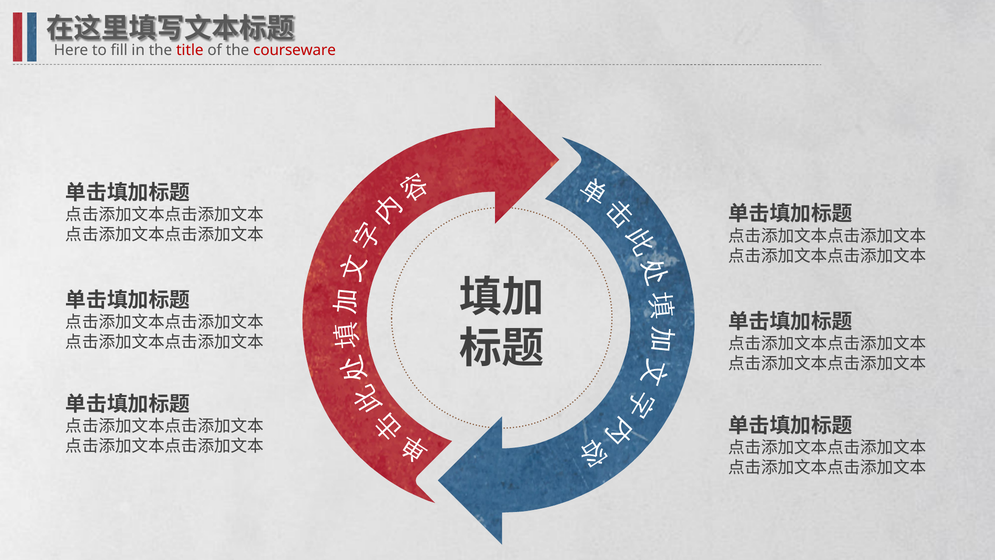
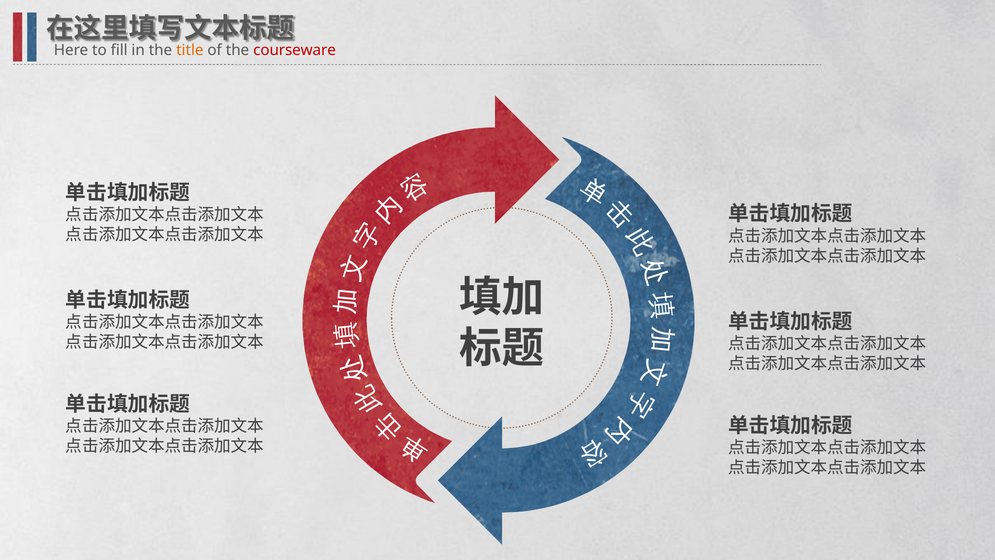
title colour: red -> orange
